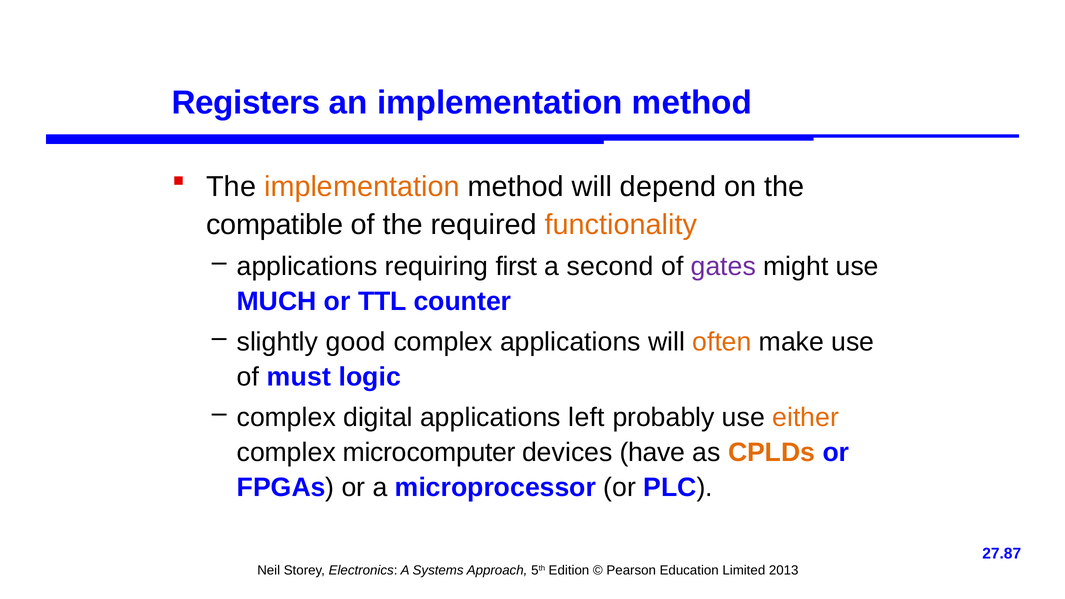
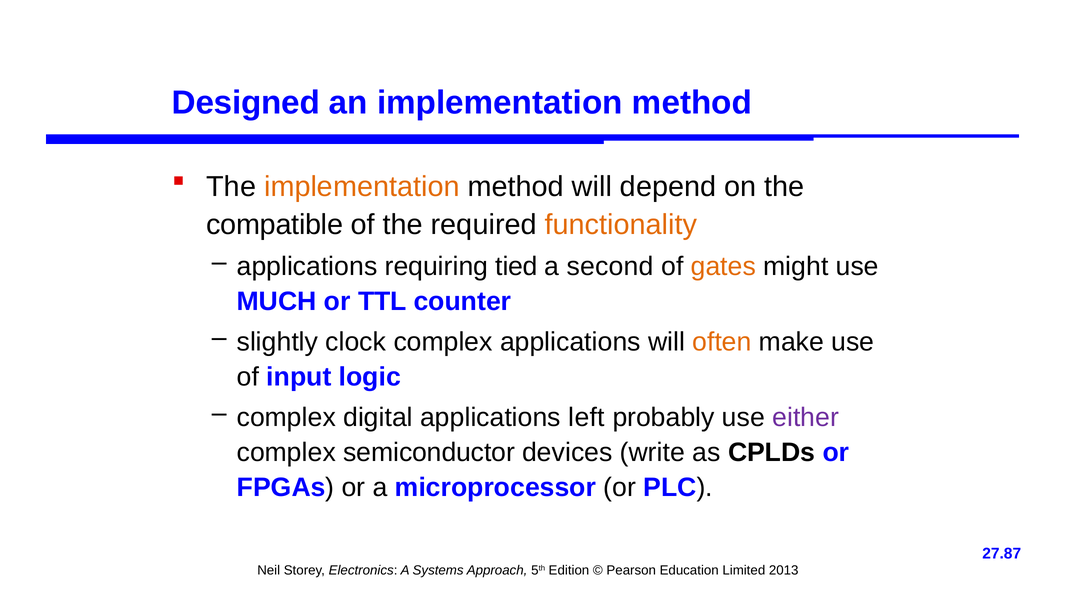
Registers: Registers -> Designed
first: first -> tied
gates colour: purple -> orange
good: good -> clock
must: must -> input
either colour: orange -> purple
microcomputer: microcomputer -> semiconductor
have: have -> write
CPLDs colour: orange -> black
